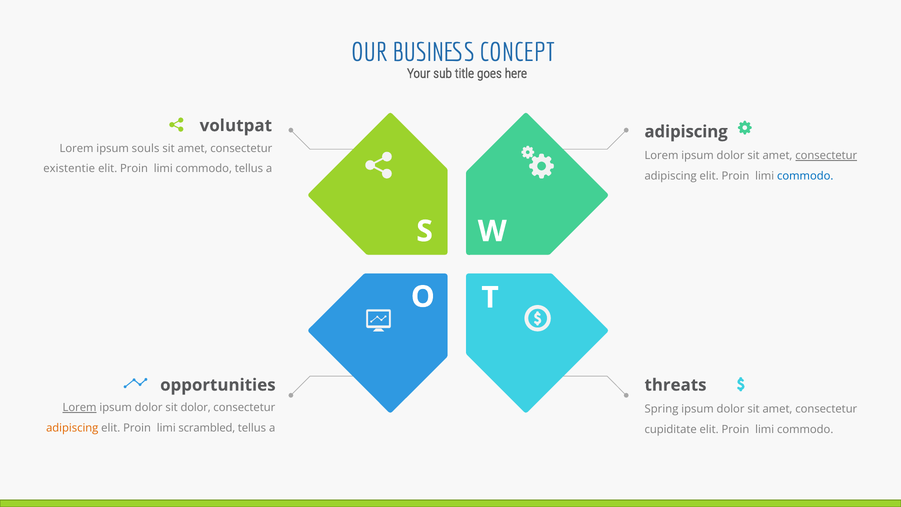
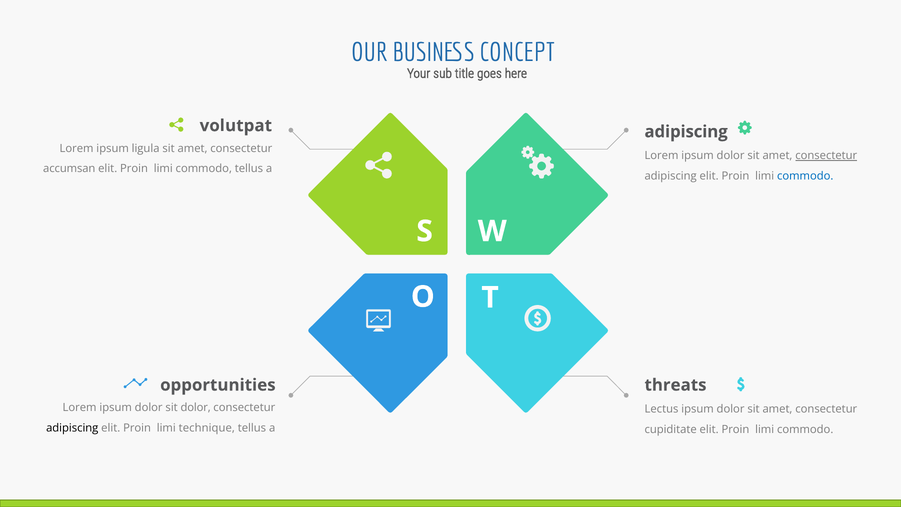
souls: souls -> ligula
existentie: existentie -> accumsan
Lorem at (80, 408) underline: present -> none
Spring: Spring -> Lectus
adipiscing at (72, 428) colour: orange -> black
scrambled: scrambled -> technique
